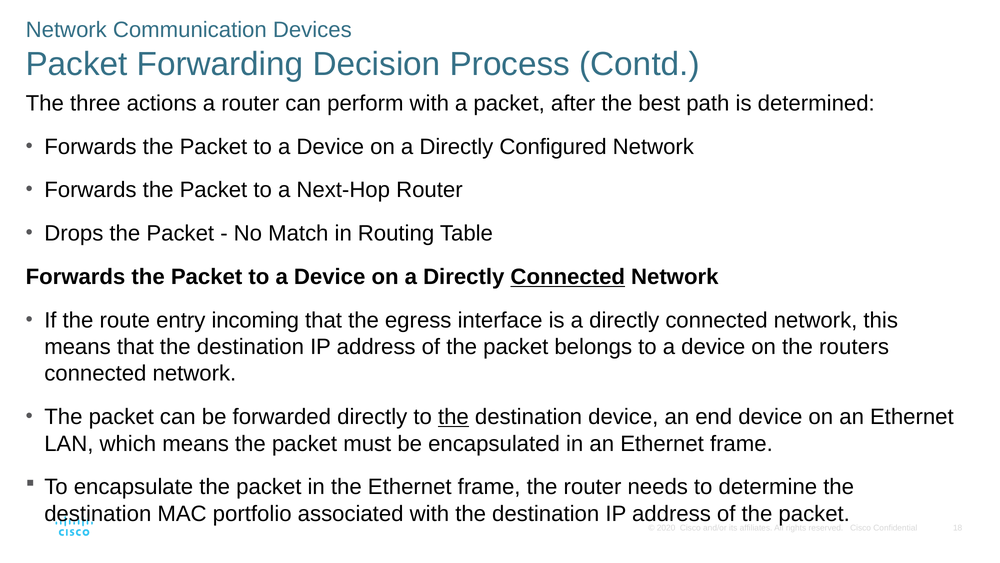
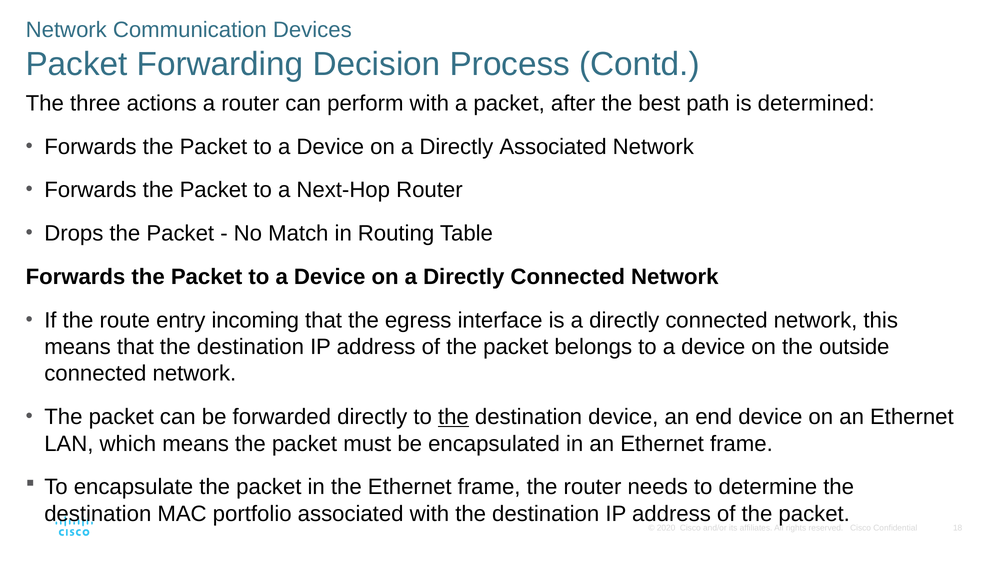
Directly Configured: Configured -> Associated
Connected at (568, 277) underline: present -> none
routers: routers -> outside
